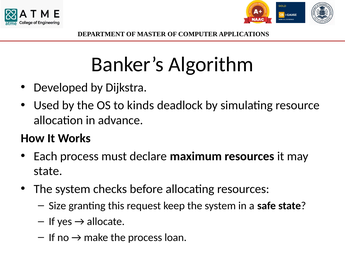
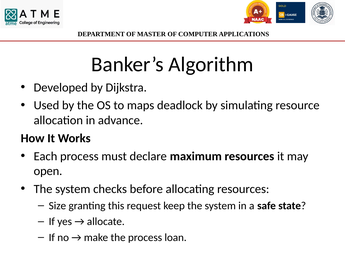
kinds: kinds -> maps
state at (48, 172): state -> open
